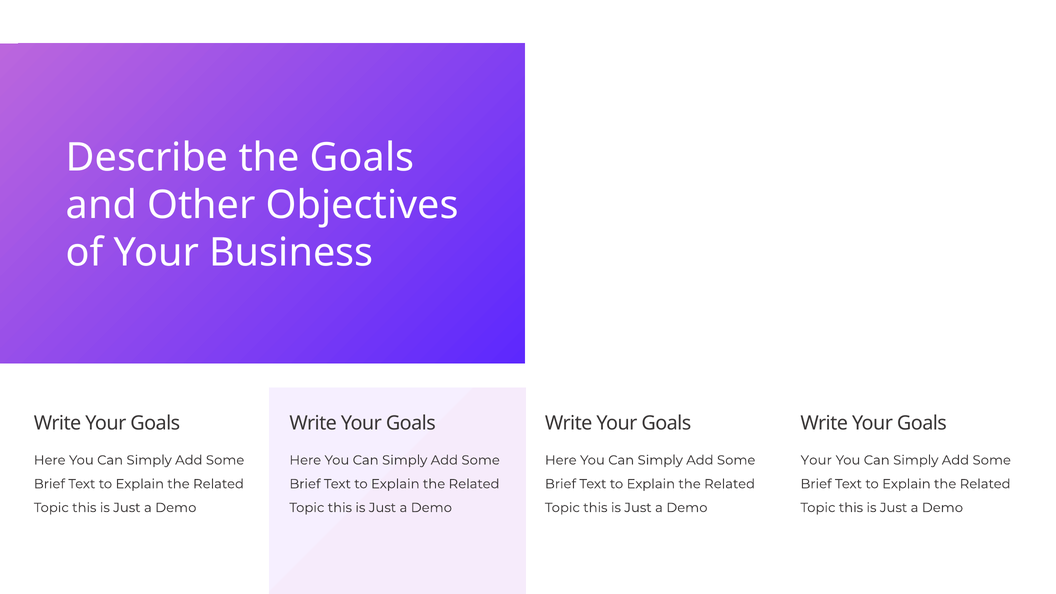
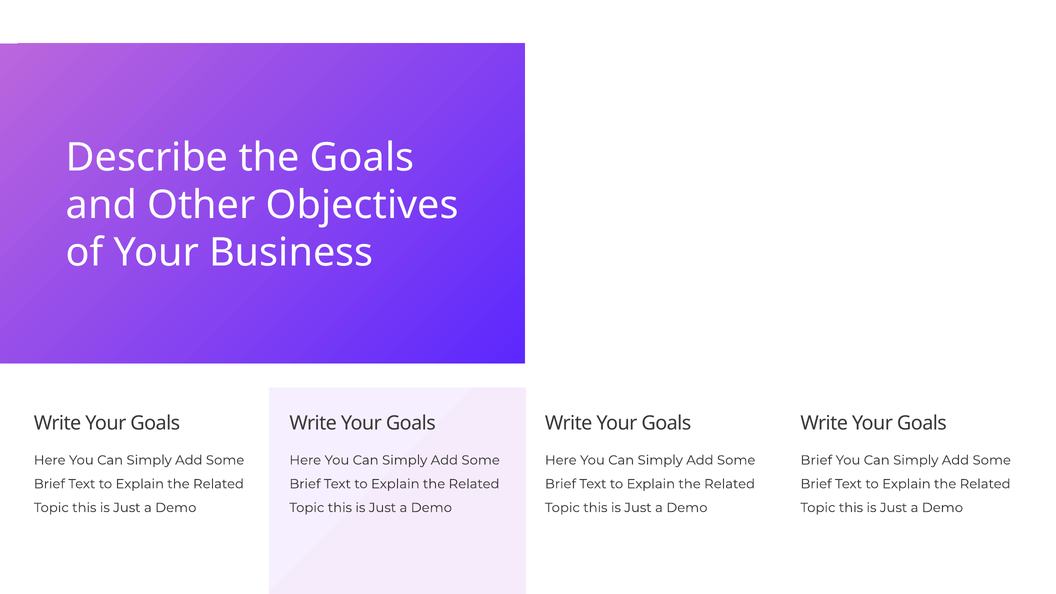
Your at (816, 460): Your -> Brief
